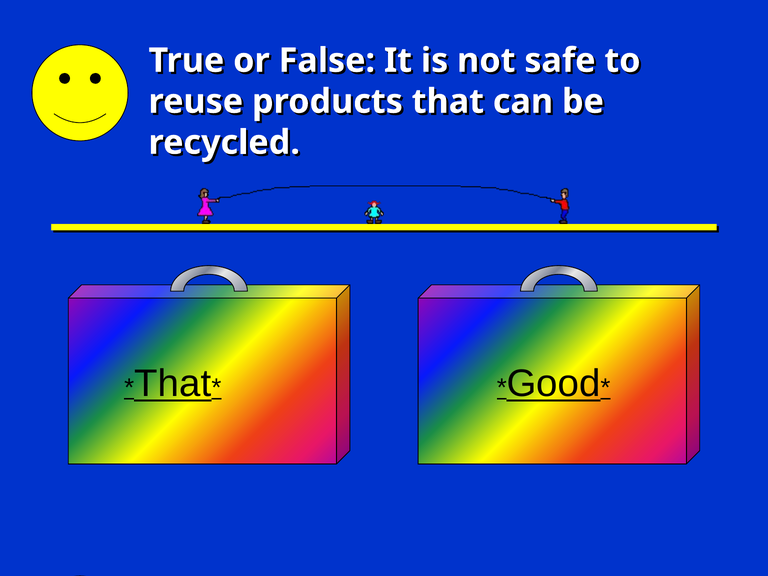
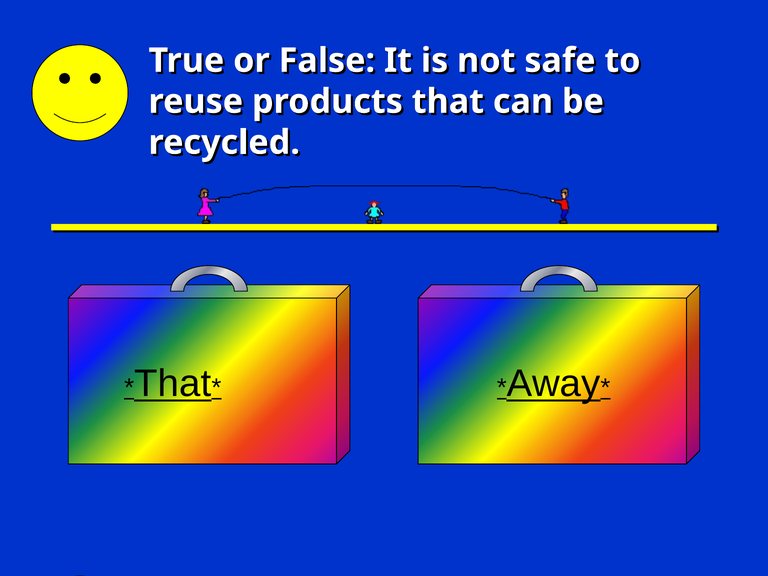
Good: Good -> Away
